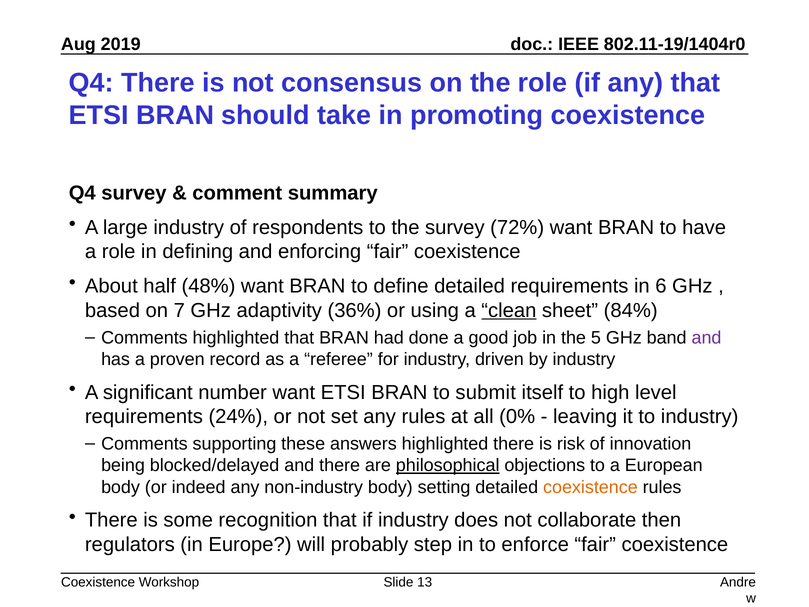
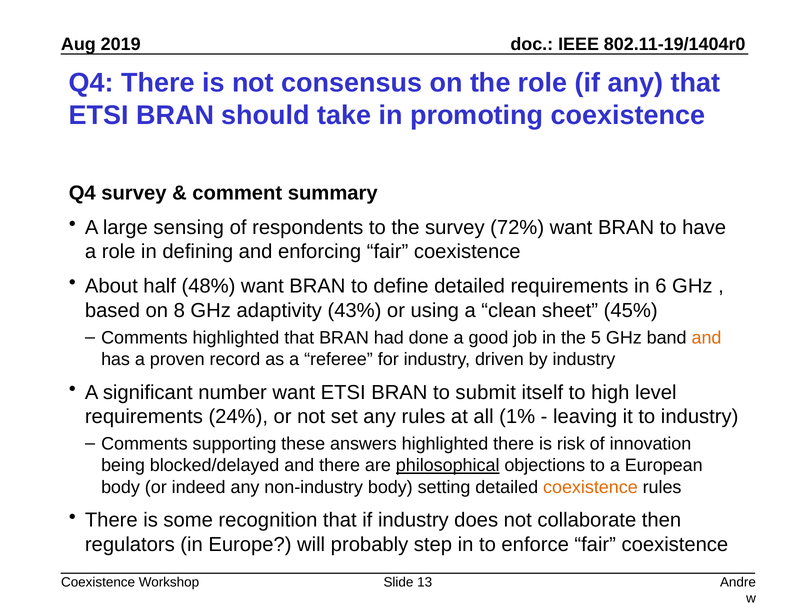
large industry: industry -> sensing
7: 7 -> 8
36%: 36% -> 43%
clean underline: present -> none
84%: 84% -> 45%
and at (707, 337) colour: purple -> orange
0%: 0% -> 1%
